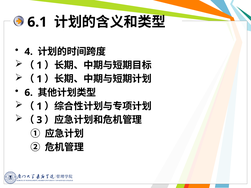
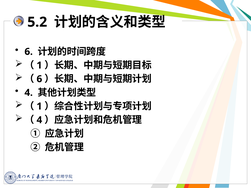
6.1: 6.1 -> 5.2
4 at (29, 52): 4 -> 6
1 at (39, 79): 1 -> 6
6 at (29, 93): 6 -> 4
3 at (39, 120): 3 -> 4
